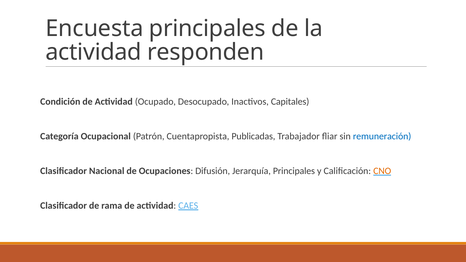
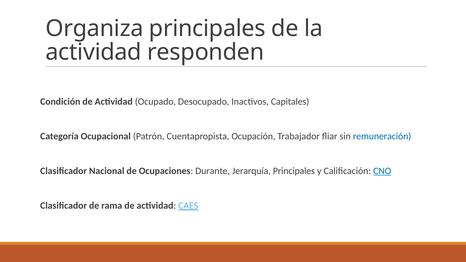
Encuesta: Encuesta -> Organiza
Publicadas: Publicadas -> Ocupación
Difusión: Difusión -> Durante
CNO colour: orange -> blue
